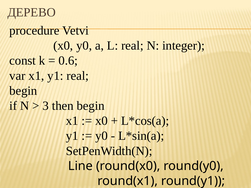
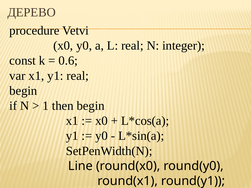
3: 3 -> 1
